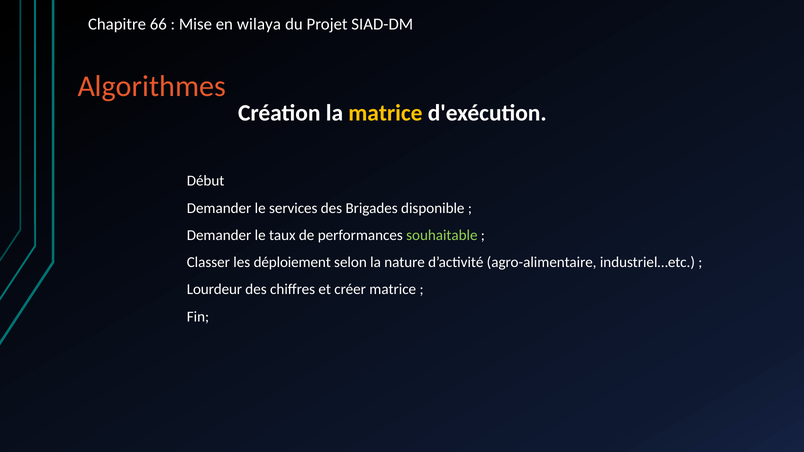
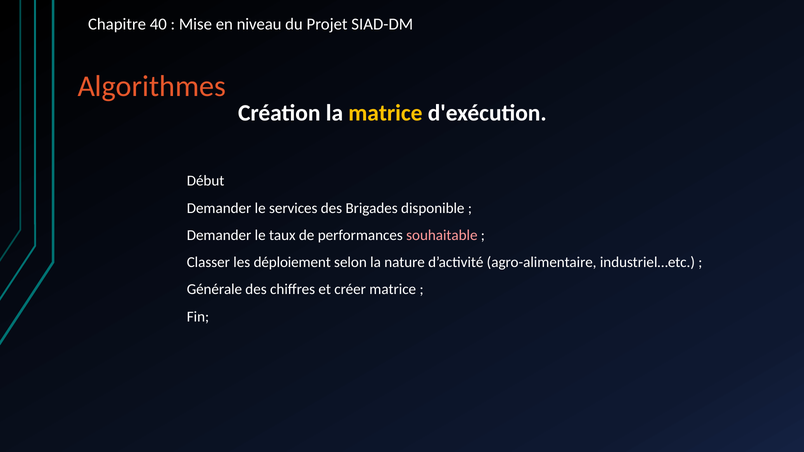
66: 66 -> 40
wilaya: wilaya -> niveau
souhaitable colour: light green -> pink
Lourdeur: Lourdeur -> Générale
